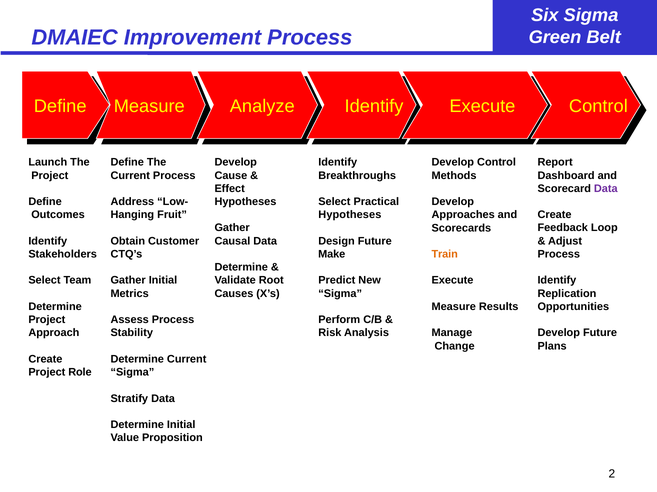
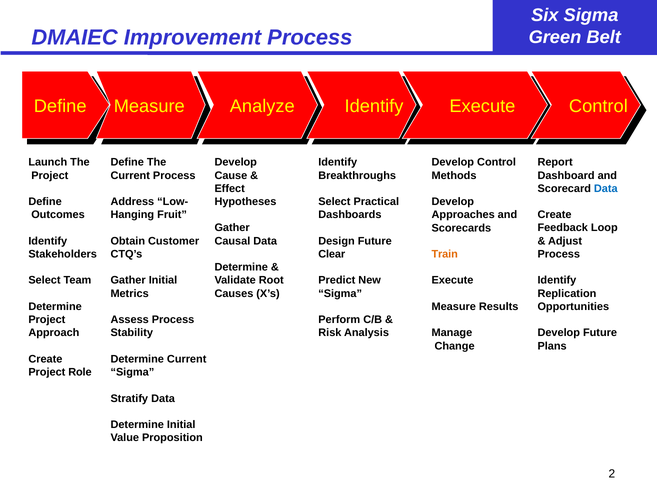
Data at (606, 189) colour: purple -> blue
Hypotheses at (350, 215): Hypotheses -> Dashboards
Make: Make -> Clear
